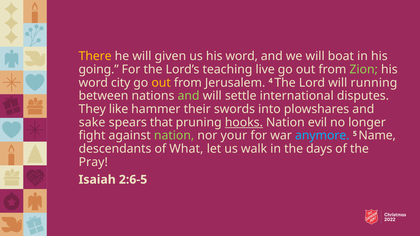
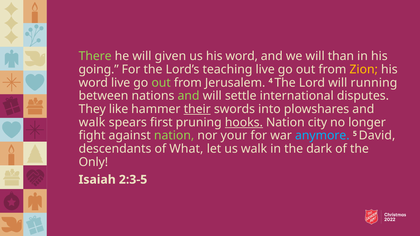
There colour: yellow -> light green
boat: boat -> than
Zion colour: light green -> yellow
word city: city -> live
out at (161, 83) colour: yellow -> light green
their underline: none -> present
sake at (92, 122): sake -> walk
that: that -> first
evil: evil -> city
Name: Name -> David
days: days -> dark
Pray: Pray -> Only
2:6-5: 2:6-5 -> 2:3-5
